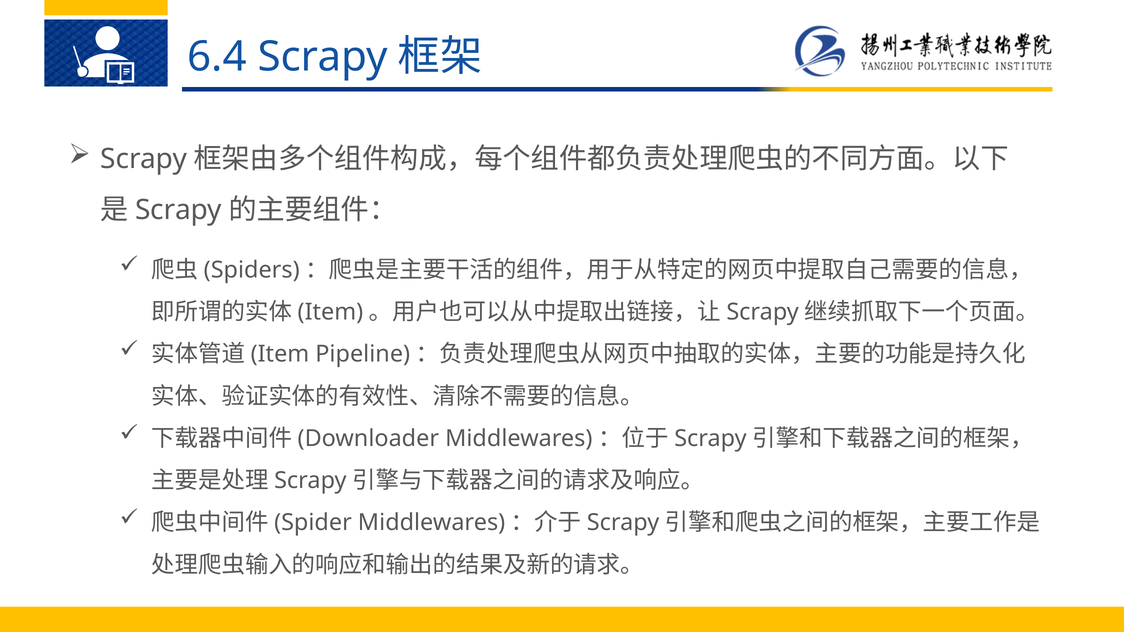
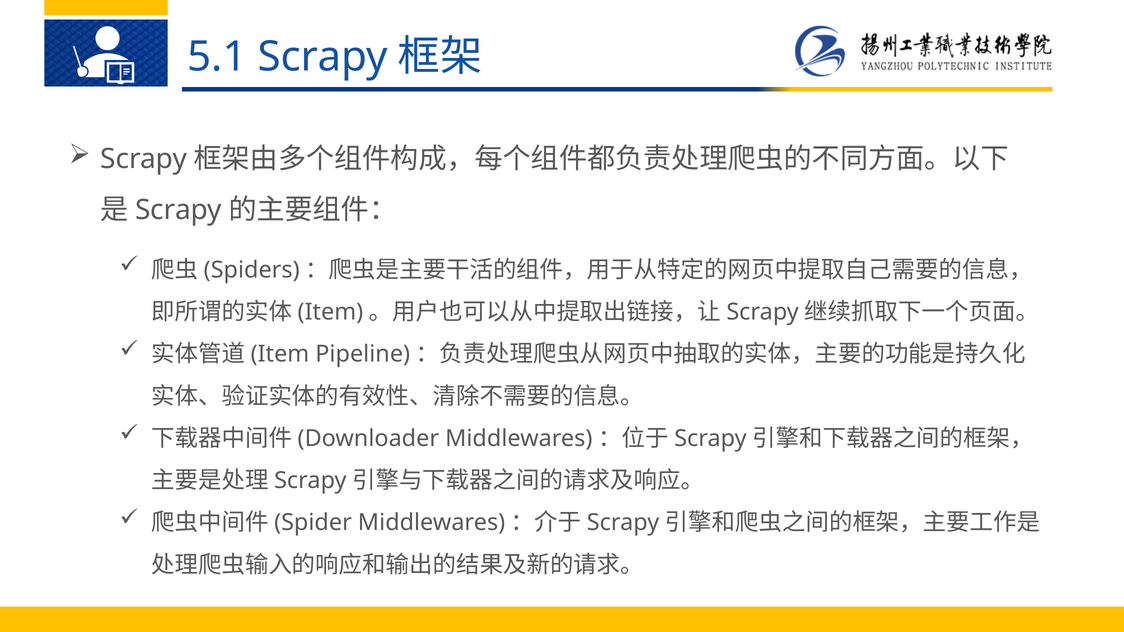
6.4: 6.4 -> 5.1
